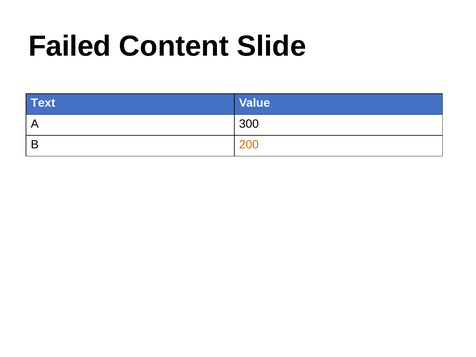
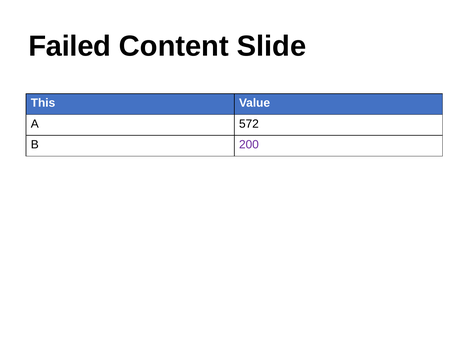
Text: Text -> This
300: 300 -> 572
200 colour: orange -> purple
